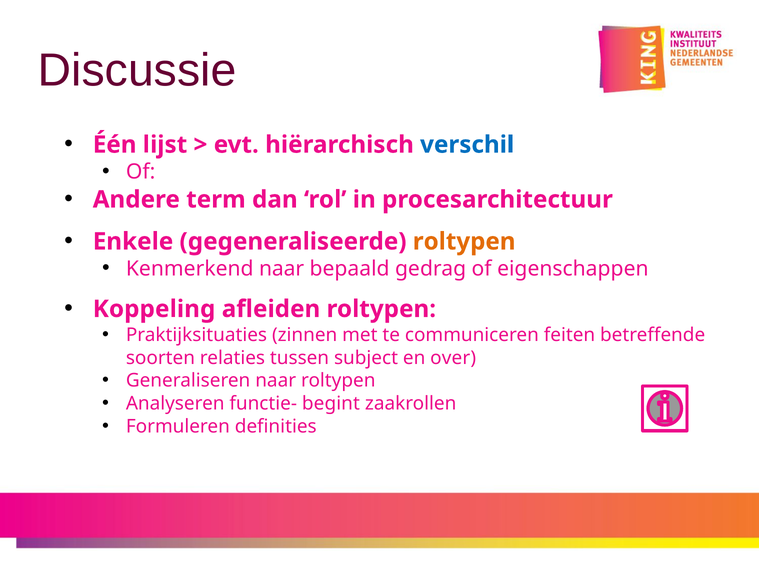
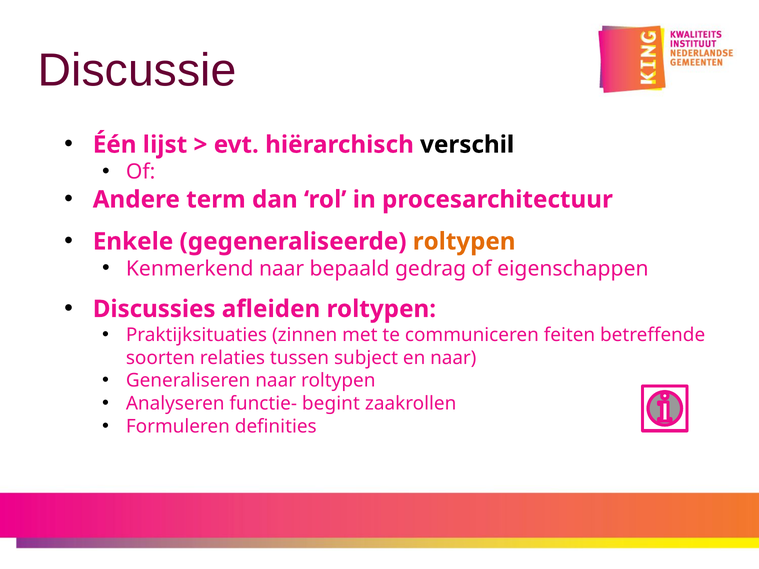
verschil colour: blue -> black
Koppeling: Koppeling -> Discussies
en over: over -> naar
